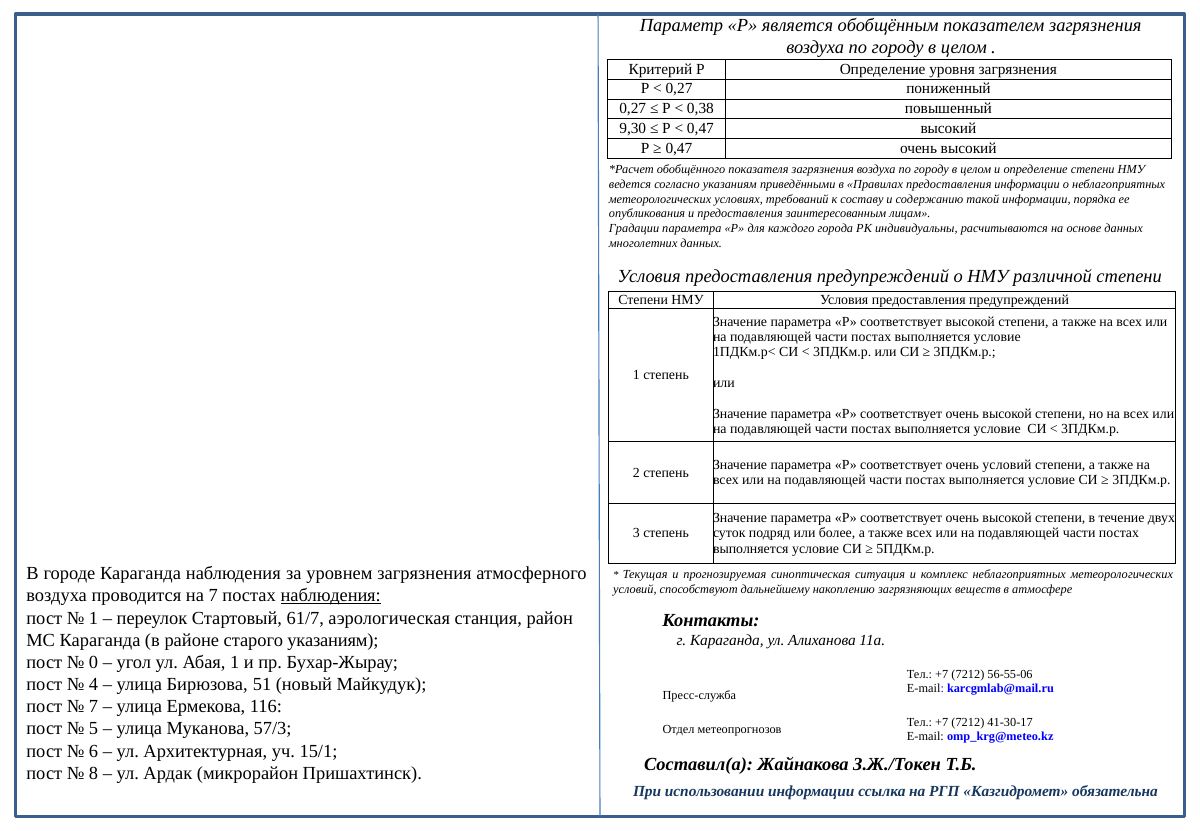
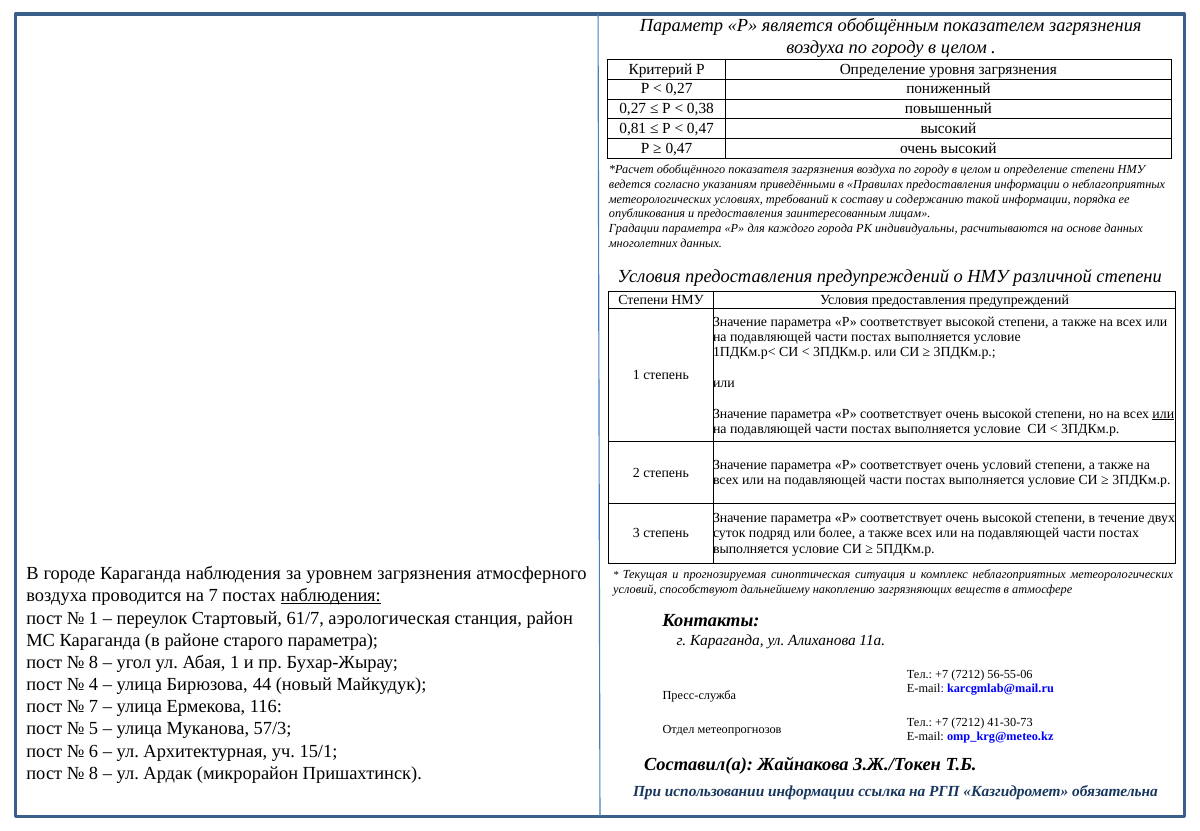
9,30: 9,30 -> 0,81
или at (1163, 414) underline: none -> present
старого указаниям: указаниям -> параметра
0 at (94, 662): 0 -> 8
51: 51 -> 44
41-30-17: 41-30-17 -> 41-30-73
